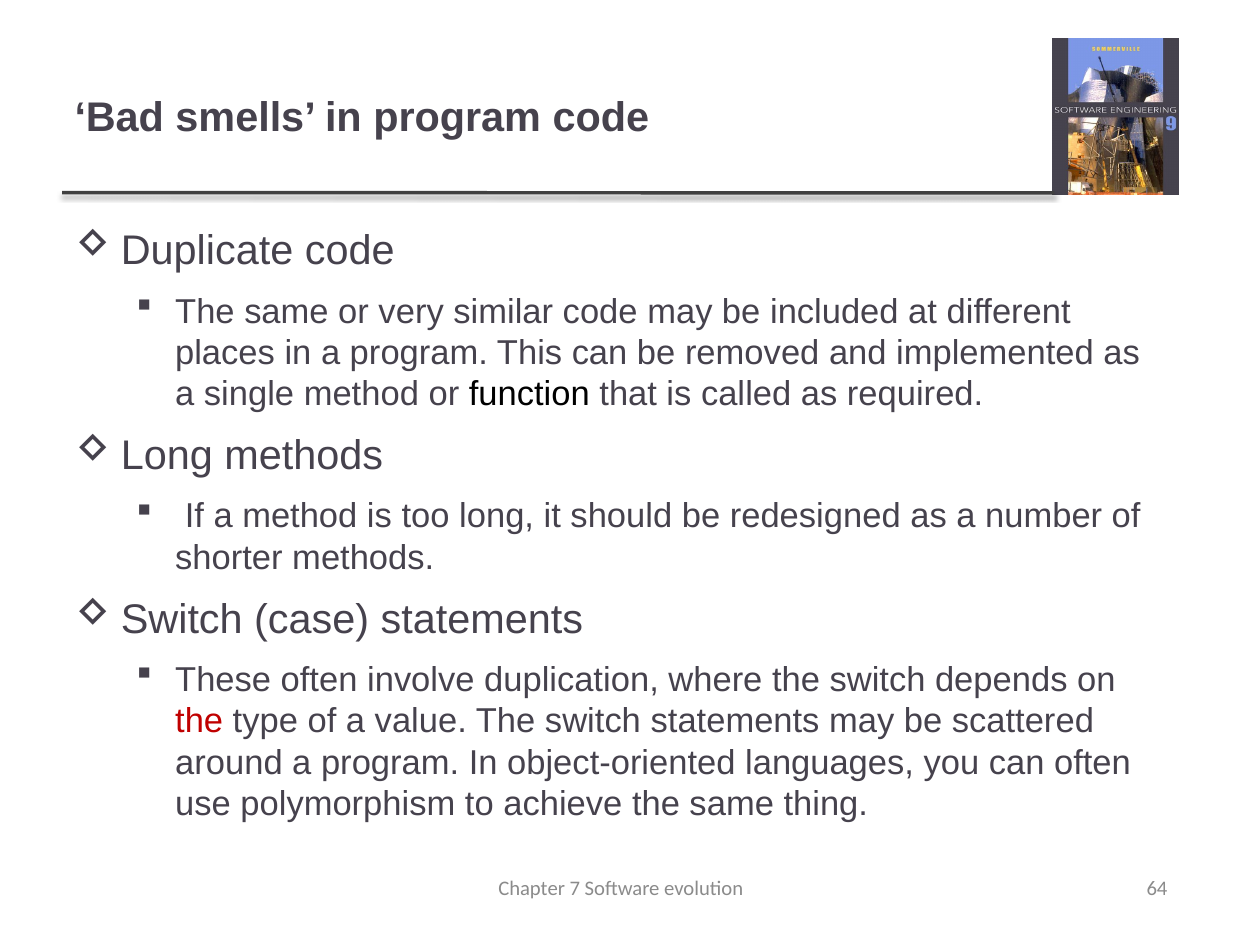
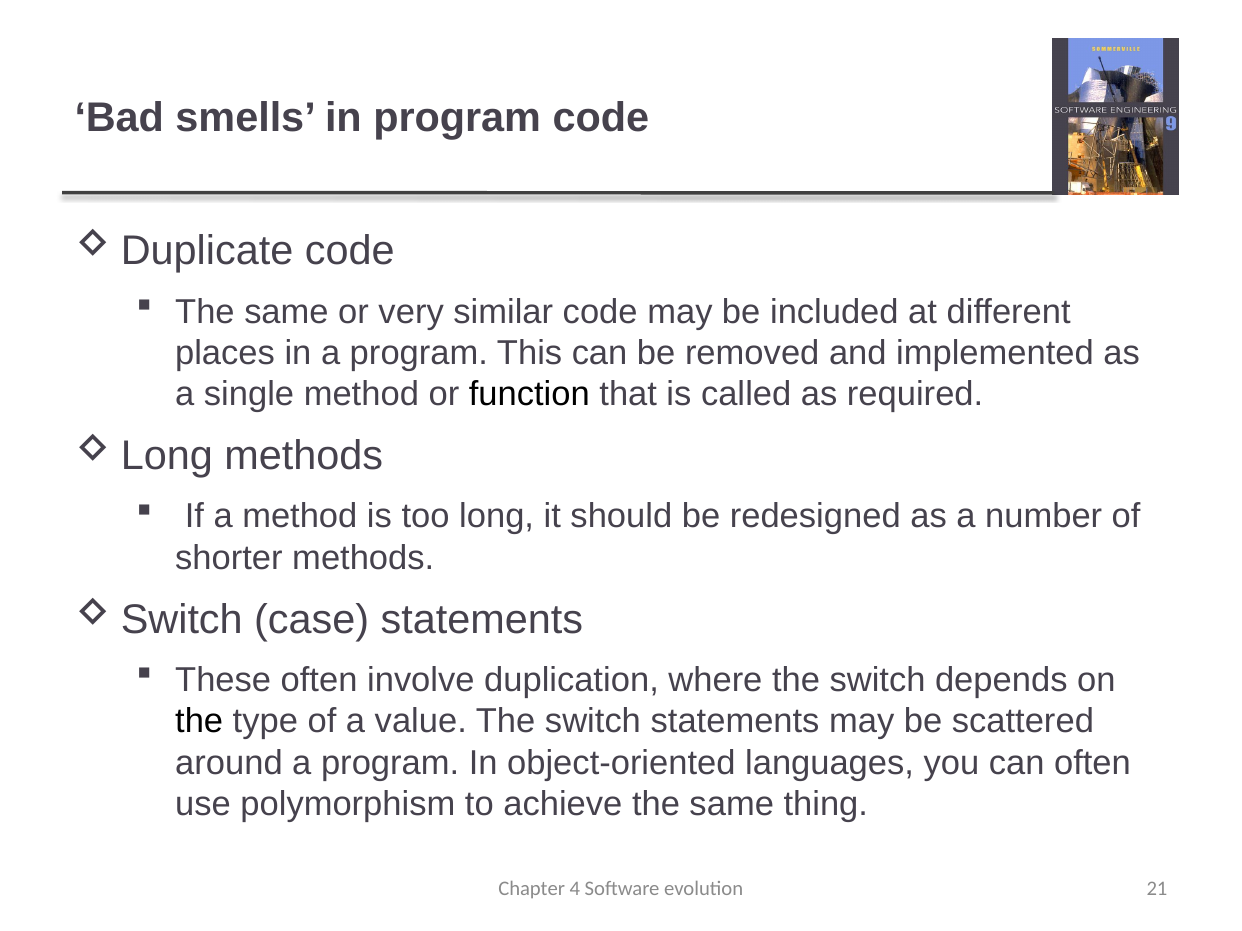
the at (199, 722) colour: red -> black
7: 7 -> 4
64: 64 -> 21
